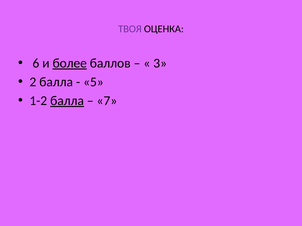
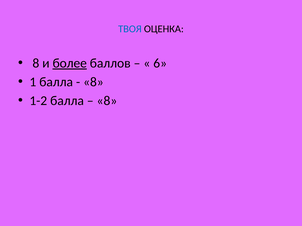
ТВОЯ colour: purple -> blue
6 at (36, 63): 6 -> 8
3: 3 -> 6
2: 2 -> 1
5 at (93, 82): 5 -> 8
балла at (67, 101) underline: present -> none
7 at (107, 101): 7 -> 8
